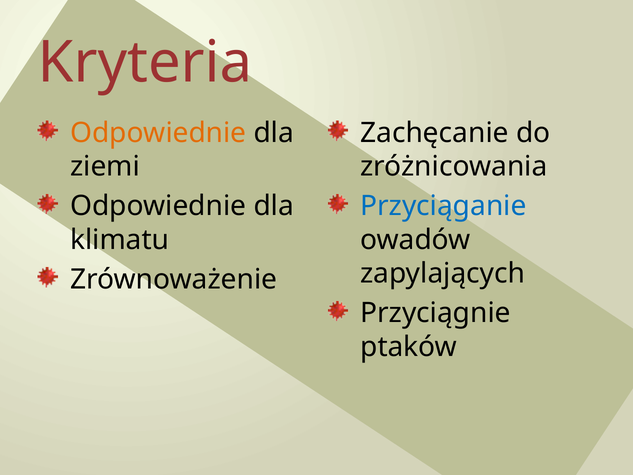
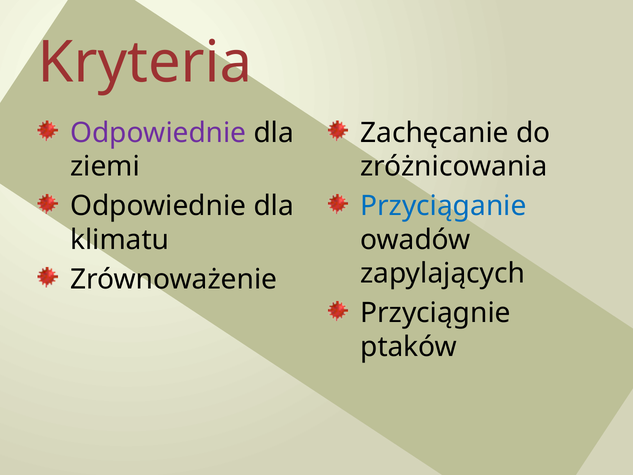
Odpowiednie at (158, 133) colour: orange -> purple
